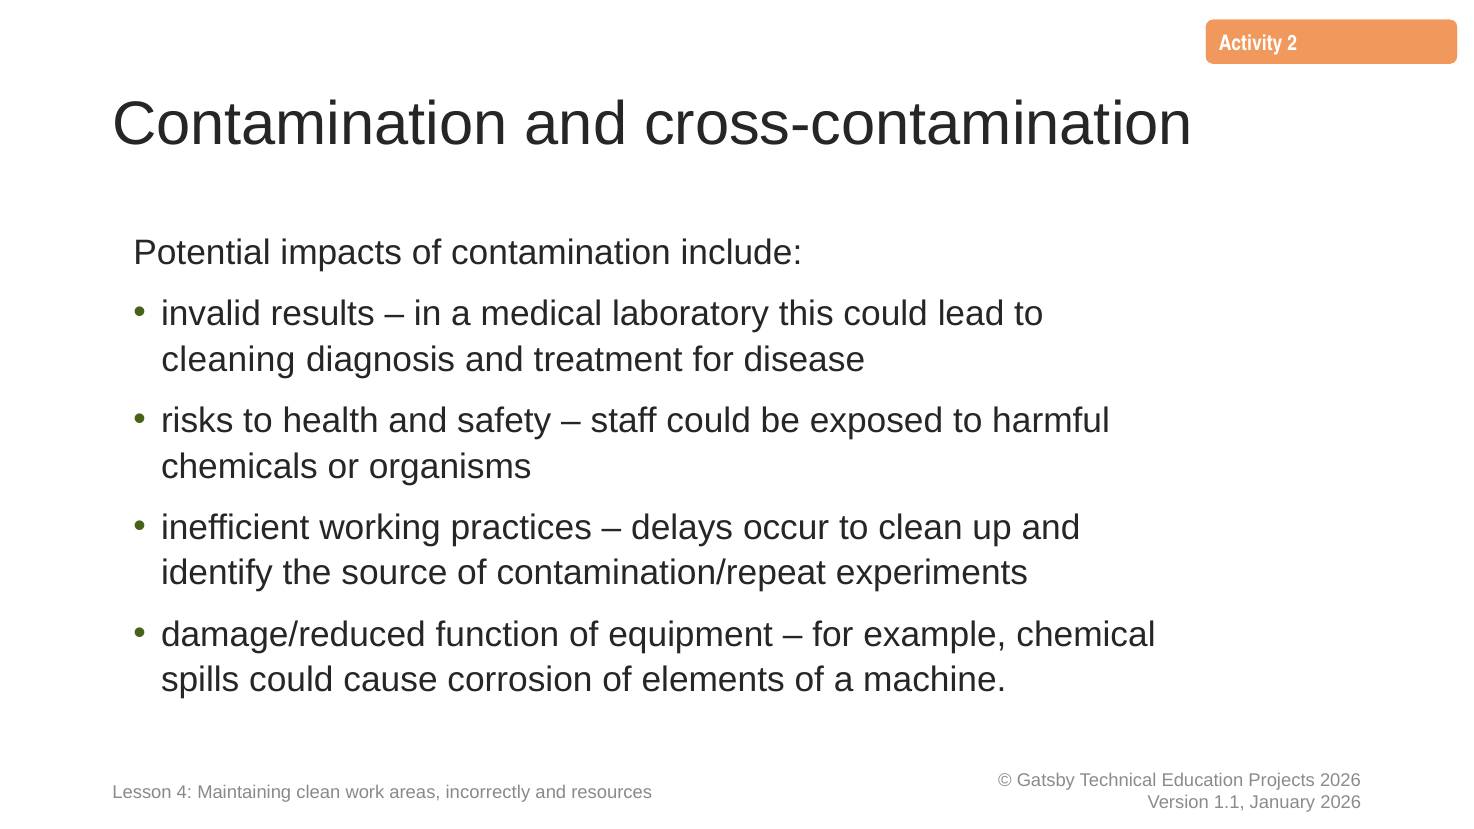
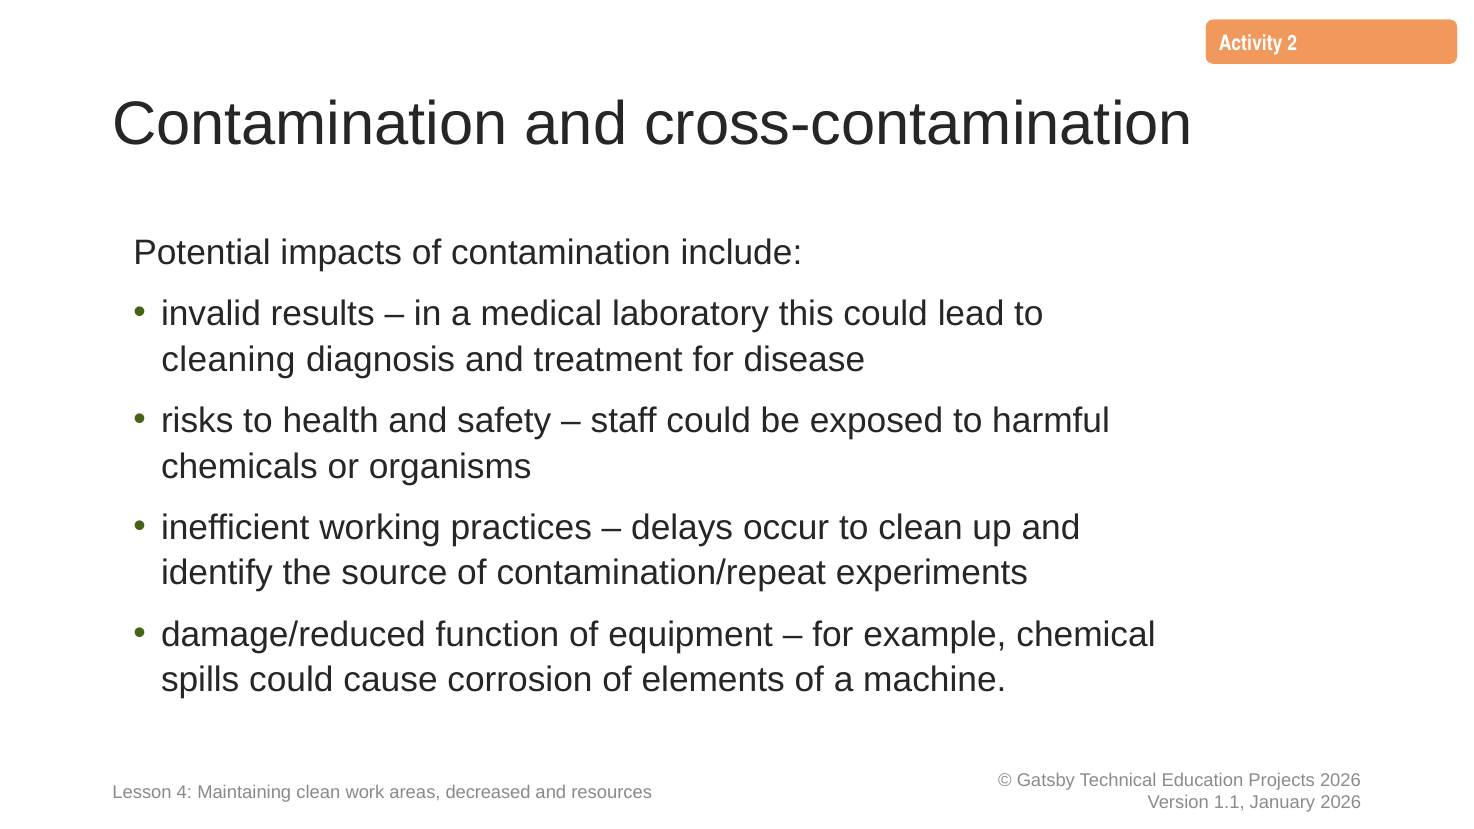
incorrectly: incorrectly -> decreased
